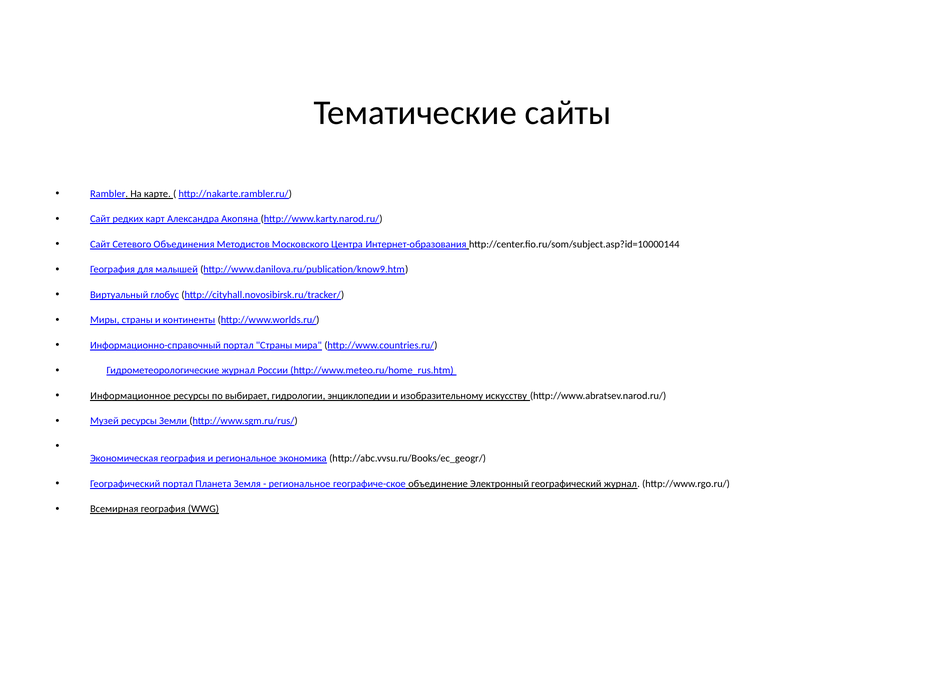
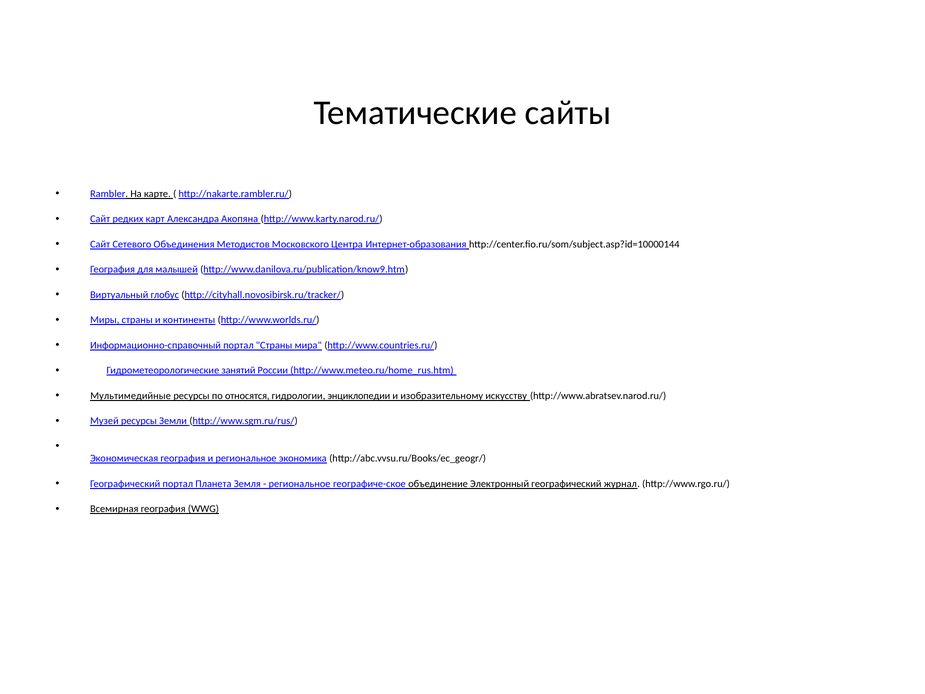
Гидрометеорологические журнал: журнал -> занятий
Информационное: Информационное -> Мультимедийные
выбирает: выбирает -> относятся
